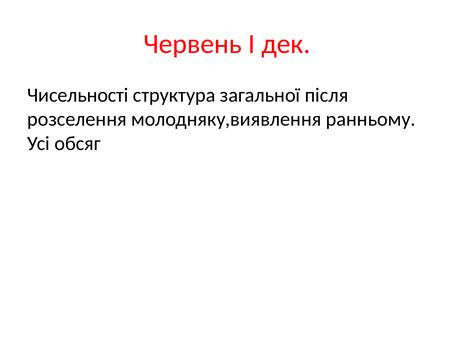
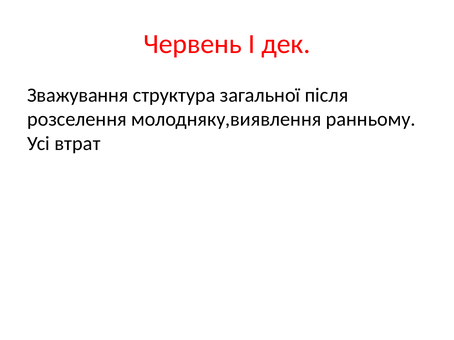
Чисельності: Чисельності -> Зважування
обсяг: обсяг -> втрат
